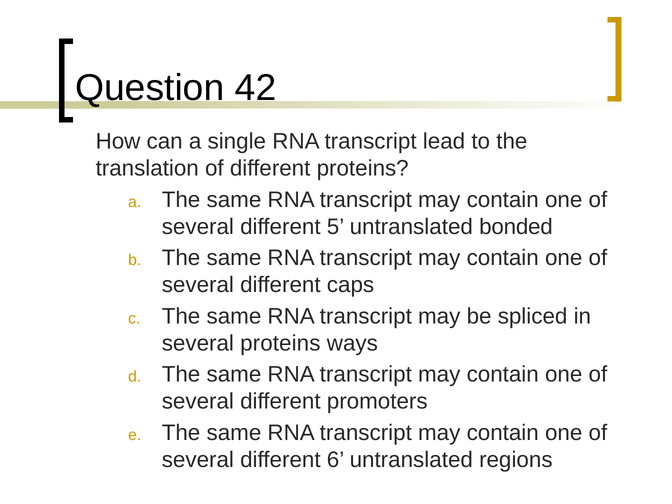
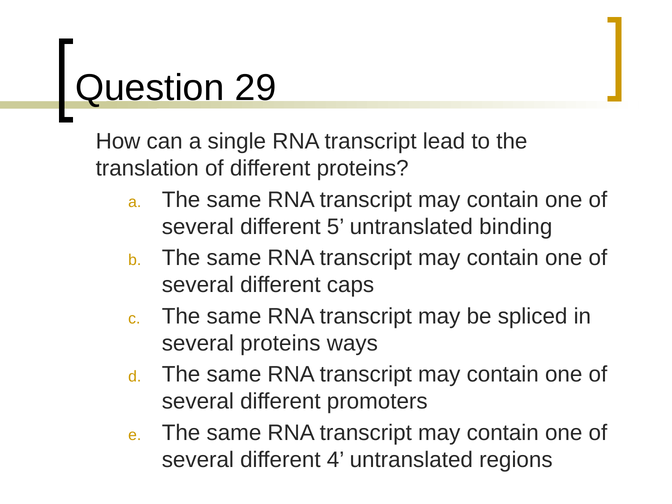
42: 42 -> 29
bonded: bonded -> binding
6: 6 -> 4
